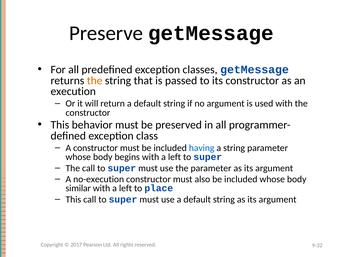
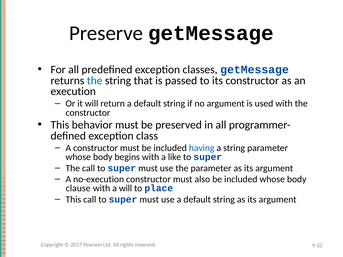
the at (95, 81) colour: orange -> blue
begins with a left: left -> like
similar: similar -> clause
left at (125, 189): left -> will
